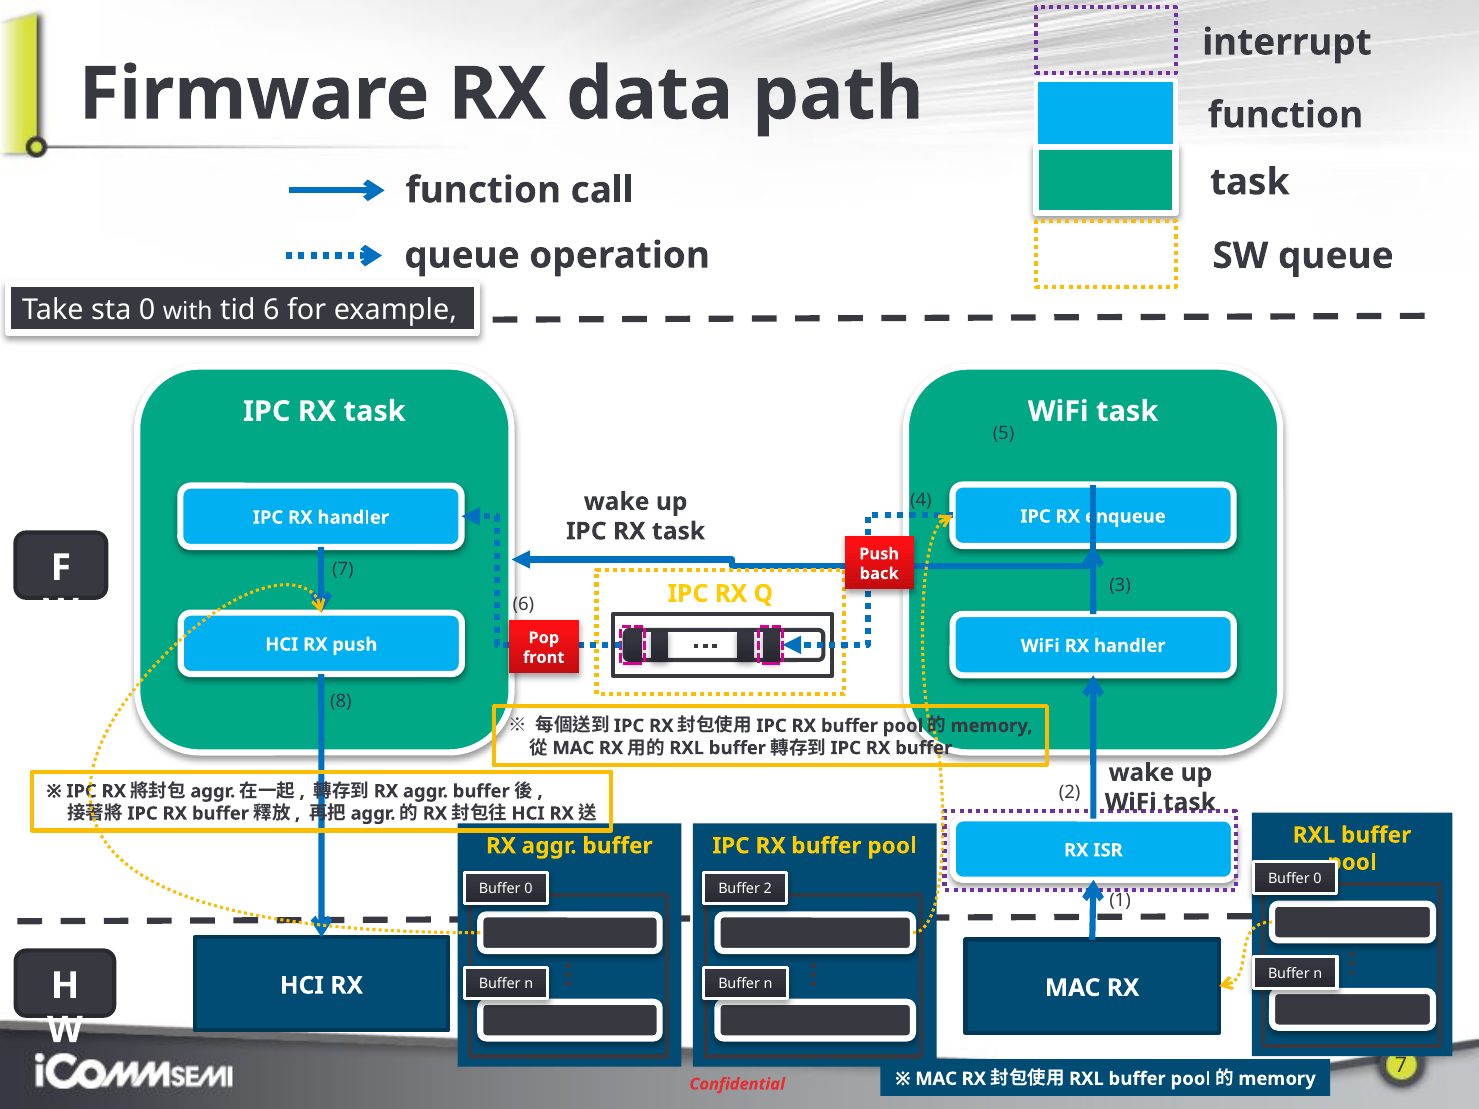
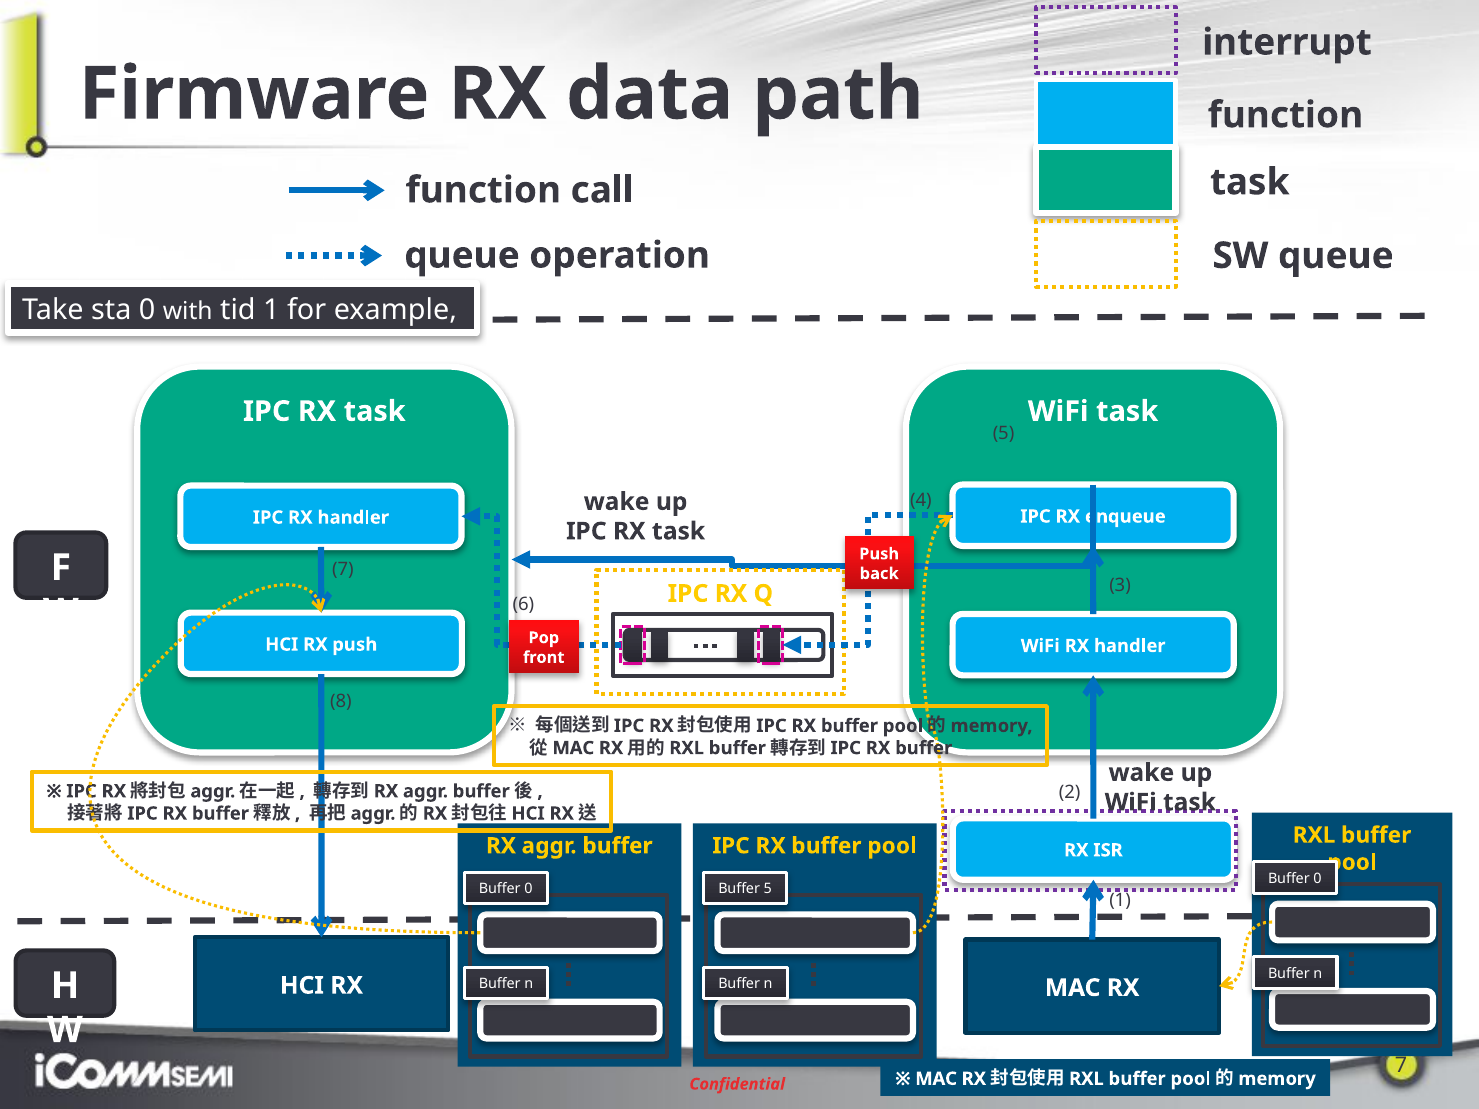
tid 6: 6 -> 1
Buffer 2: 2 -> 5
